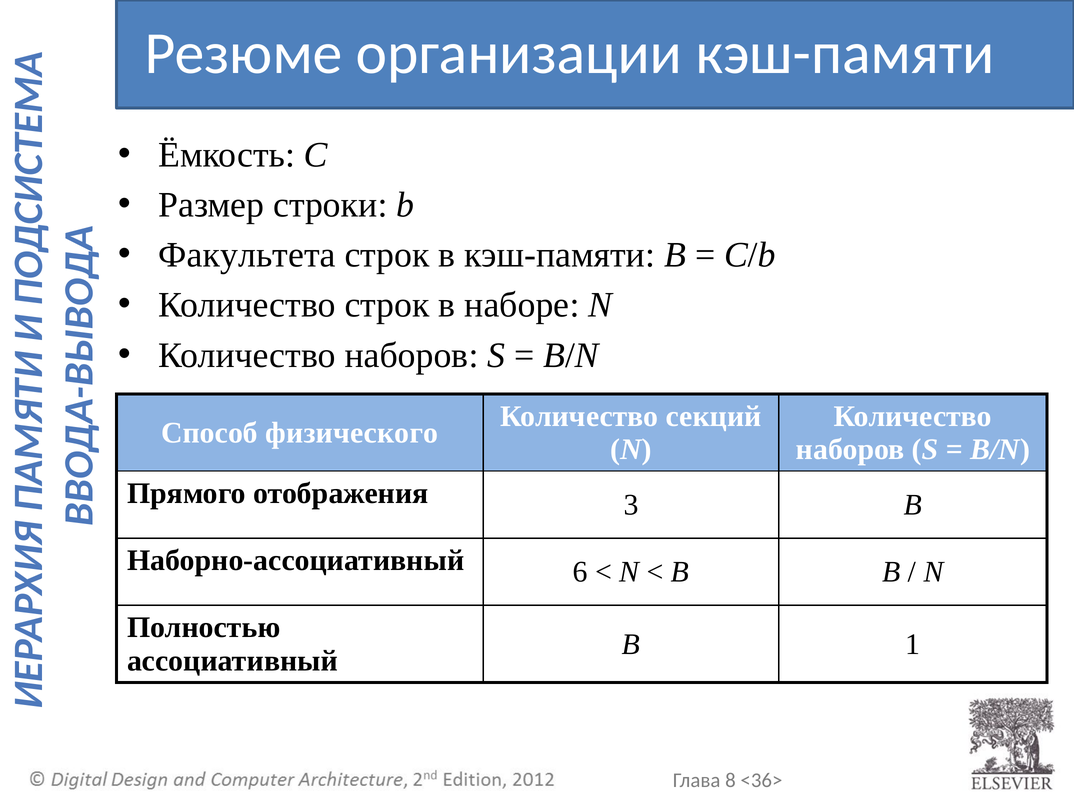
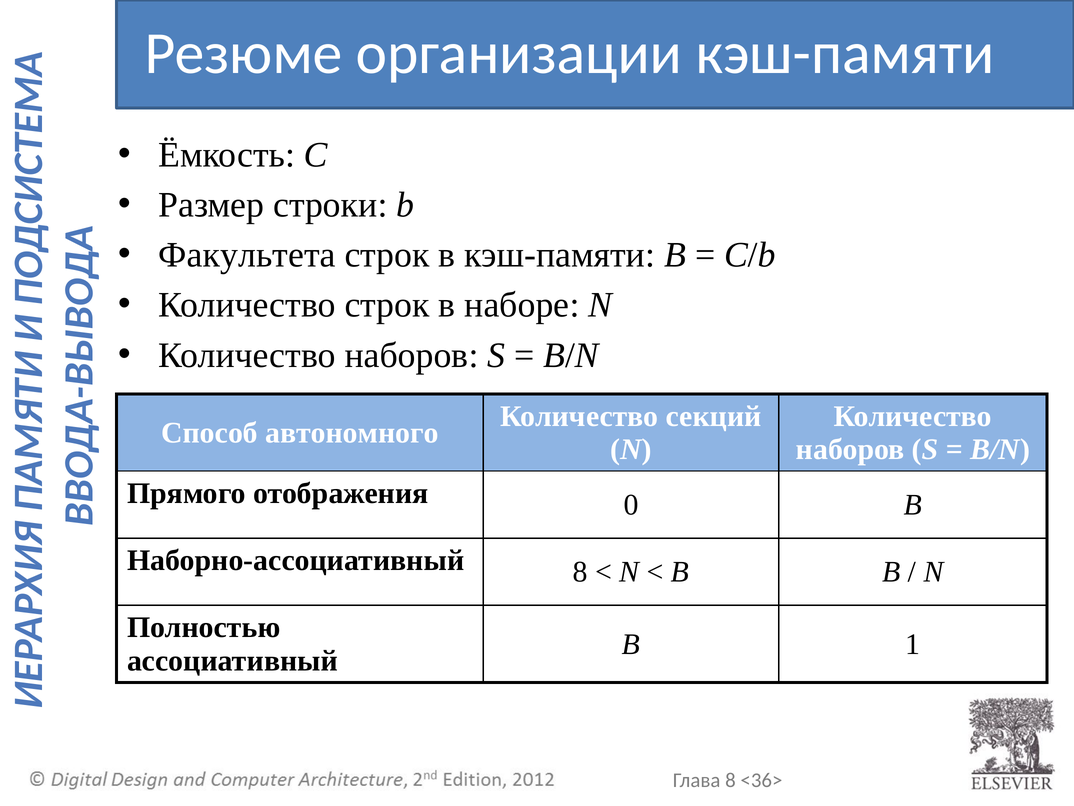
физического: физического -> автономного
3: 3 -> 0
Наборно-ассоциативный 6: 6 -> 8
